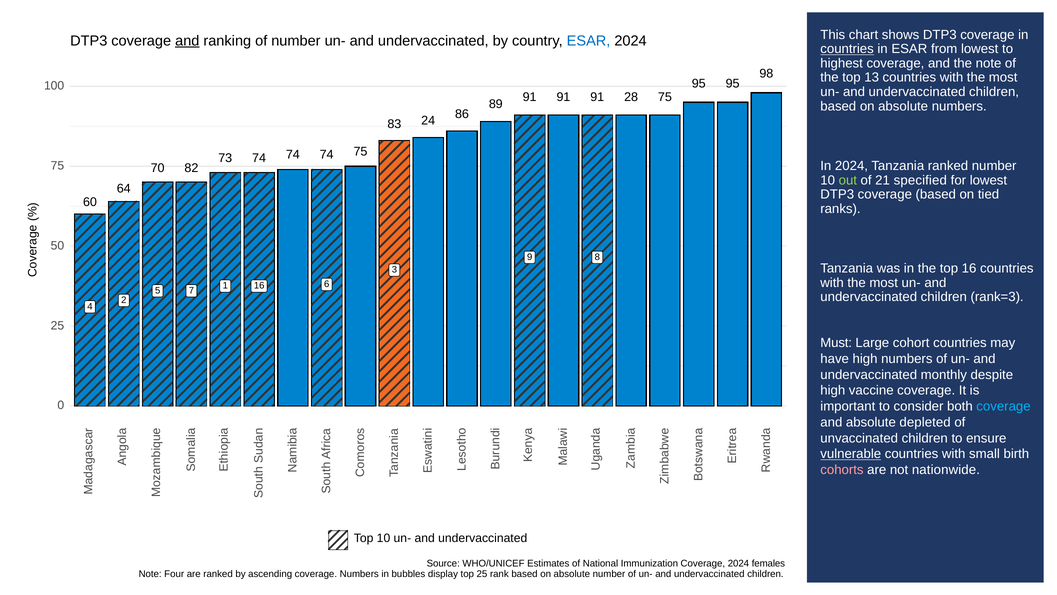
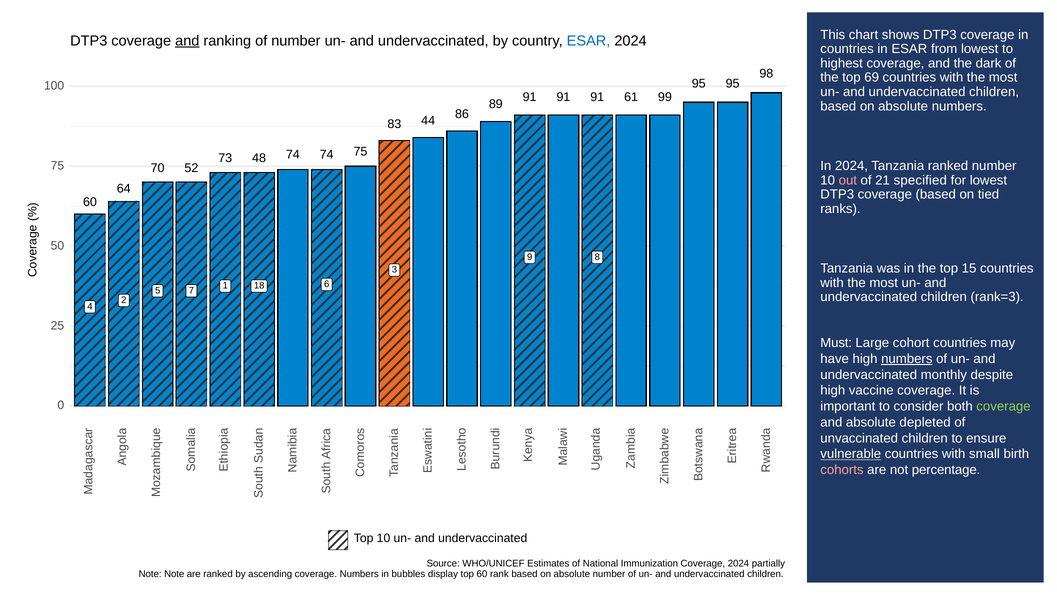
countries at (847, 49) underline: present -> none
the note: note -> dark
13: 13 -> 69
28: 28 -> 61
91 75: 75 -> 99
24: 24 -> 44
73 74: 74 -> 48
82: 82 -> 52
out colour: light green -> pink
top 16: 16 -> 15
1 16: 16 -> 18
numbers at (907, 359) underline: none -> present
coverage at (1004, 406) colour: light blue -> light green
nationwide: nationwide -> percentage
females: females -> partially
Note Four: Four -> Note
top 25: 25 -> 60
